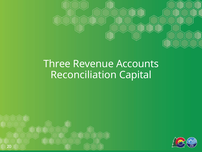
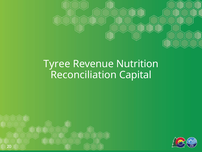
Three: Three -> Tyree
Accounts: Accounts -> Nutrition
